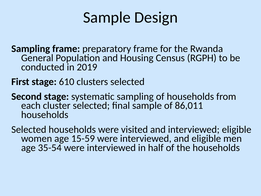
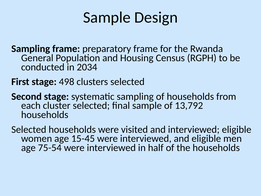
2019: 2019 -> 2034
610: 610 -> 498
86,011: 86,011 -> 13,792
15-59: 15-59 -> 15-45
35-54: 35-54 -> 75-54
